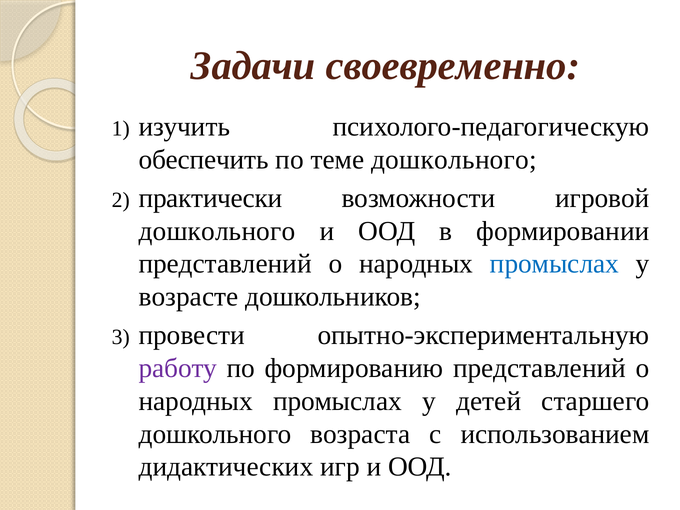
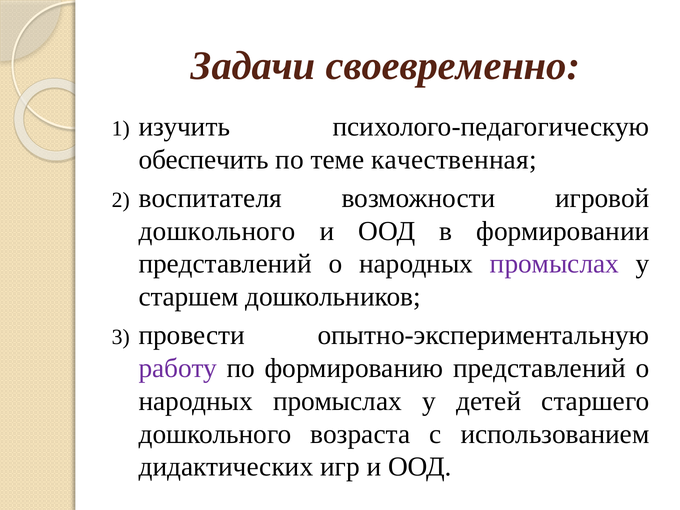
теме дошкольного: дошкольного -> качественная
практически: практически -> воспитателя
промыслах at (554, 264) colour: blue -> purple
возрасте: возрасте -> старшем
